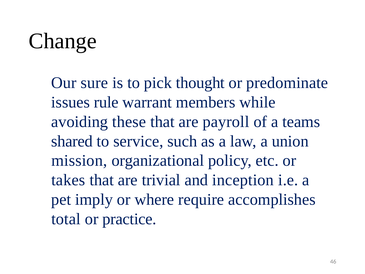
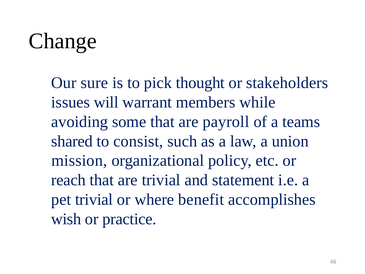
predominate: predominate -> stakeholders
rule: rule -> will
these: these -> some
service: service -> consist
takes: takes -> reach
inception: inception -> statement
pet imply: imply -> trivial
require: require -> benefit
total: total -> wish
